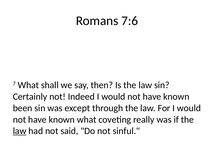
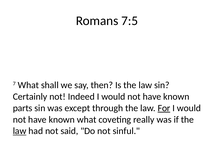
7:6: 7:6 -> 7:5
been: been -> parts
For underline: none -> present
